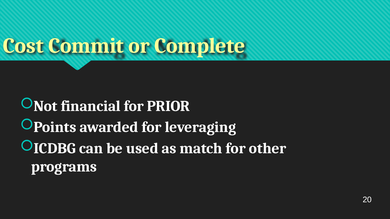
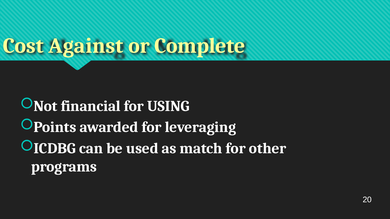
Commit: Commit -> Against
PRIOR: PRIOR -> USING
